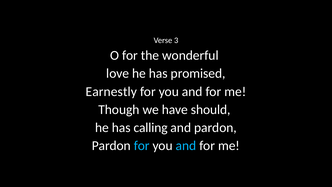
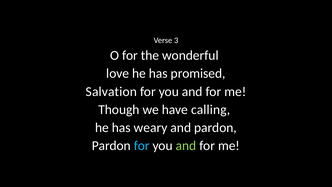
Earnestly: Earnestly -> Salvation
should: should -> calling
calling: calling -> weary
and at (186, 146) colour: light blue -> light green
